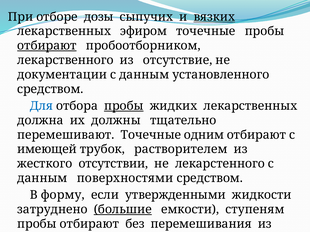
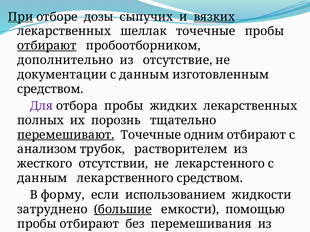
При underline: none -> present
эфиром: эфиром -> шеллак
лекарственного: лекарственного -> дополнительно
установленного: установленного -> изготовленным
Для colour: blue -> purple
пробы at (124, 106) underline: present -> none
должна: должна -> полных
должны: должны -> порознь
перемешивают underline: none -> present
имеющей: имеющей -> анализом
поверхностями: поверхностями -> лекарственного
утвержденными: утвержденными -> использованием
ступеням: ступеням -> помощью
